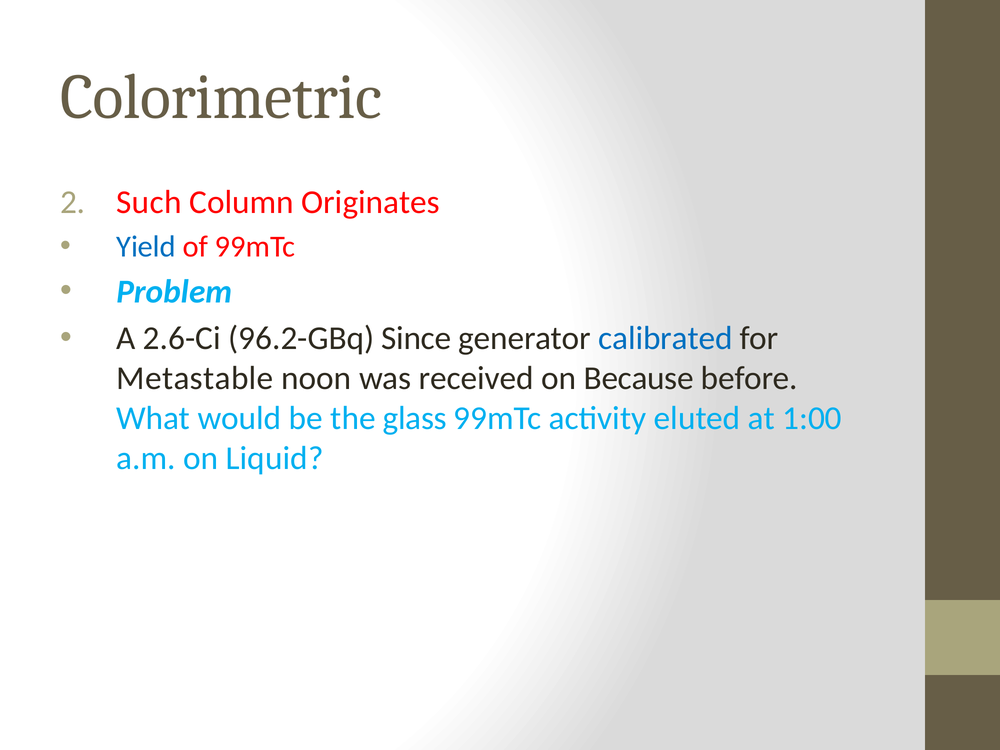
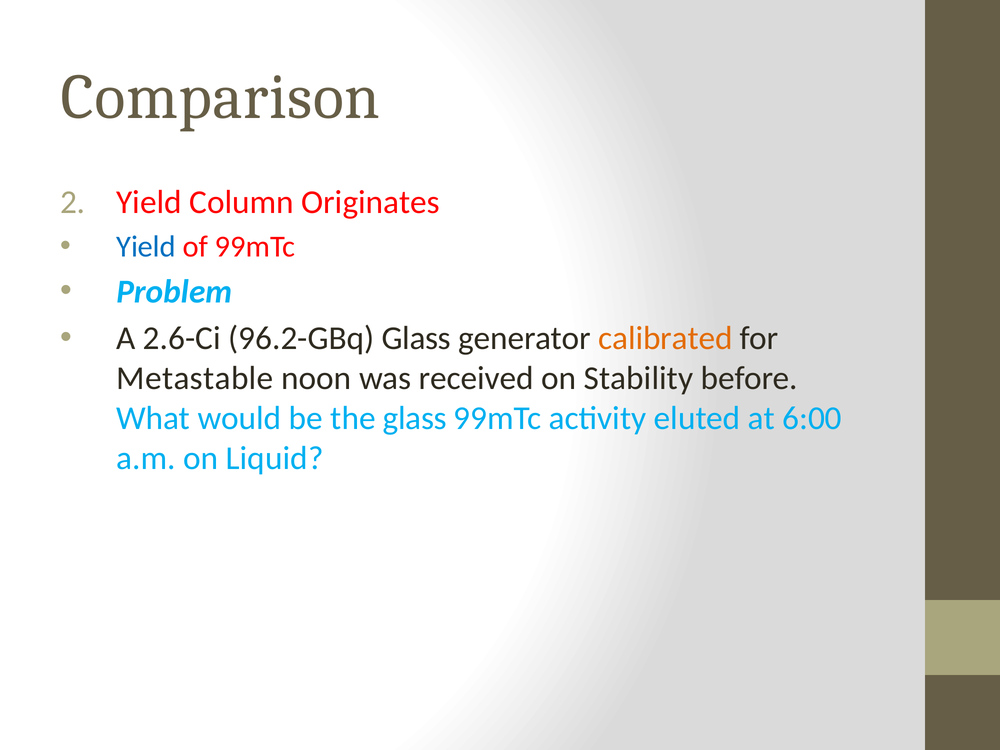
Colorimetric: Colorimetric -> Comparison
Such at (149, 202): Such -> Yield
96.2-GBq Since: Since -> Glass
calibrated colour: blue -> orange
Because: Because -> Stability
1:00: 1:00 -> 6:00
